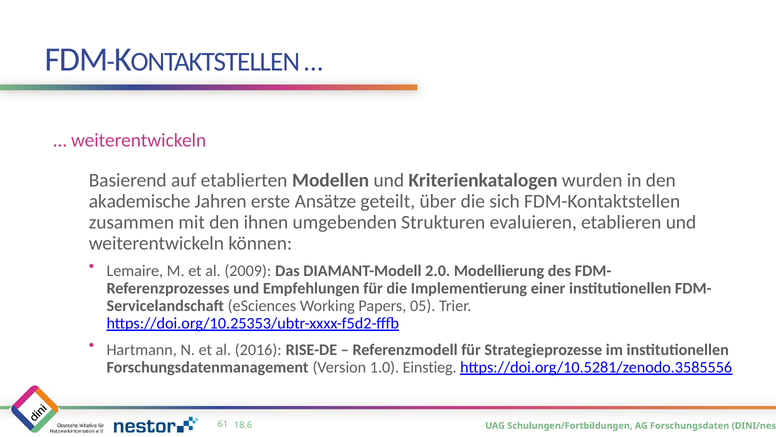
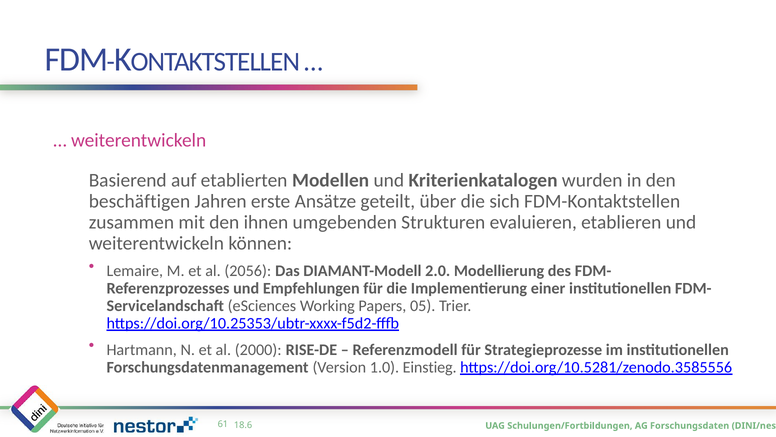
akademische: akademische -> beschäftigen
2009: 2009 -> 2056
2016: 2016 -> 2000
